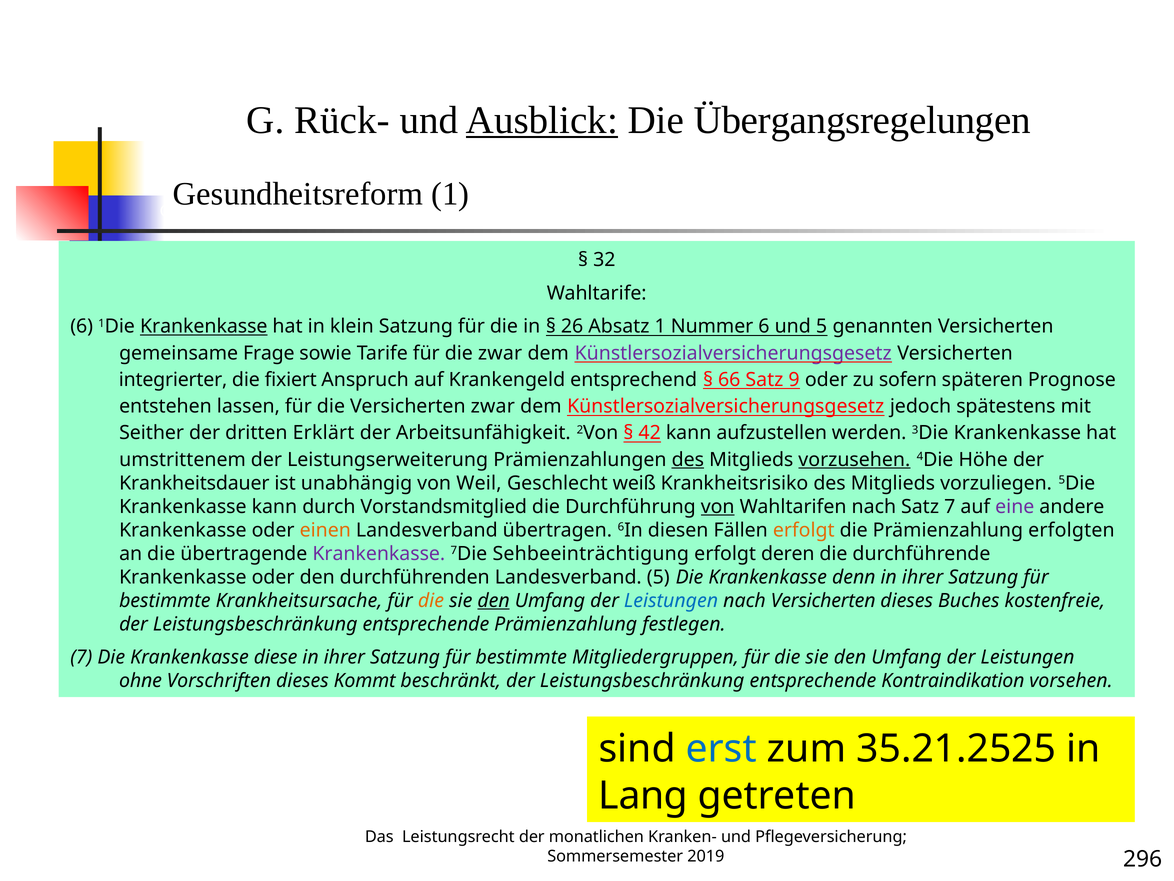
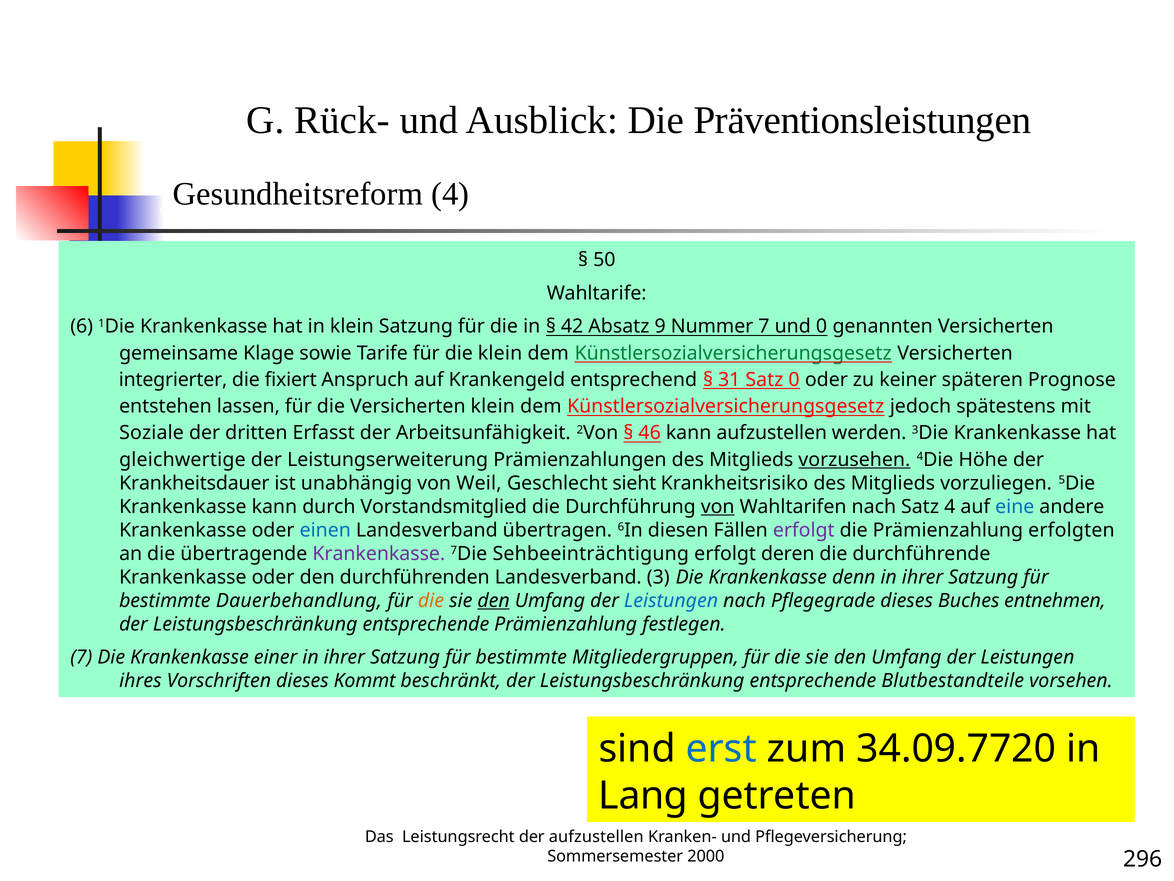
Ausblick underline: present -> none
Übergangsregelungen: Übergangsregelungen -> Präventionsleistungen
Gesundheitsreform 1: 1 -> 4
32: 32 -> 50
Krankenkasse at (204, 326) underline: present -> none
26: 26 -> 42
Absatz 1: 1 -> 9
Nummer 6: 6 -> 7
und 5: 5 -> 0
Frage: Frage -> Klage
die zwar: zwar -> klein
Künstlersozialversicherungsgesetz at (733, 353) colour: purple -> green
66: 66 -> 31
Satz 9: 9 -> 0
sofern: sofern -> keiner
Versicherten zwar: zwar -> klein
Seither: Seither -> Soziale
Erklärt: Erklärt -> Erfasst
42: 42 -> 46
umstrittenem: umstrittenem -> gleichwertige
des at (688, 459) underline: present -> none
weiß: weiß -> sieht
Satz 7: 7 -> 4
eine colour: purple -> blue
einen colour: orange -> blue
erfolgt at (804, 530) colour: orange -> purple
Landesverband 5: 5 -> 3
Krankheitsursache: Krankheitsursache -> Dauerbehandlung
nach Versicherten: Versicherten -> Pflegegrade
kostenfreie: kostenfreie -> entnehmen
diese: diese -> einer
ohne: ohne -> ihres
Kontraindikation: Kontraindikation -> Blutbestandteile
35.21.2525: 35.21.2525 -> 34.09.7720
der monatlichen: monatlichen -> aufzustellen
2019: 2019 -> 2000
